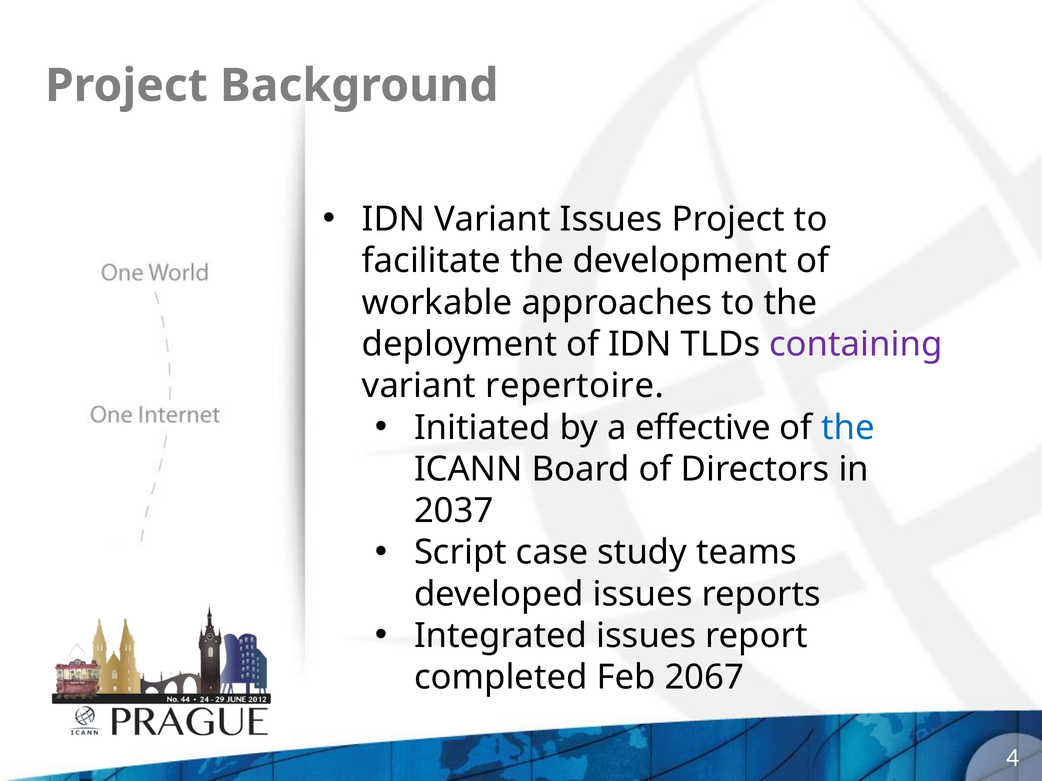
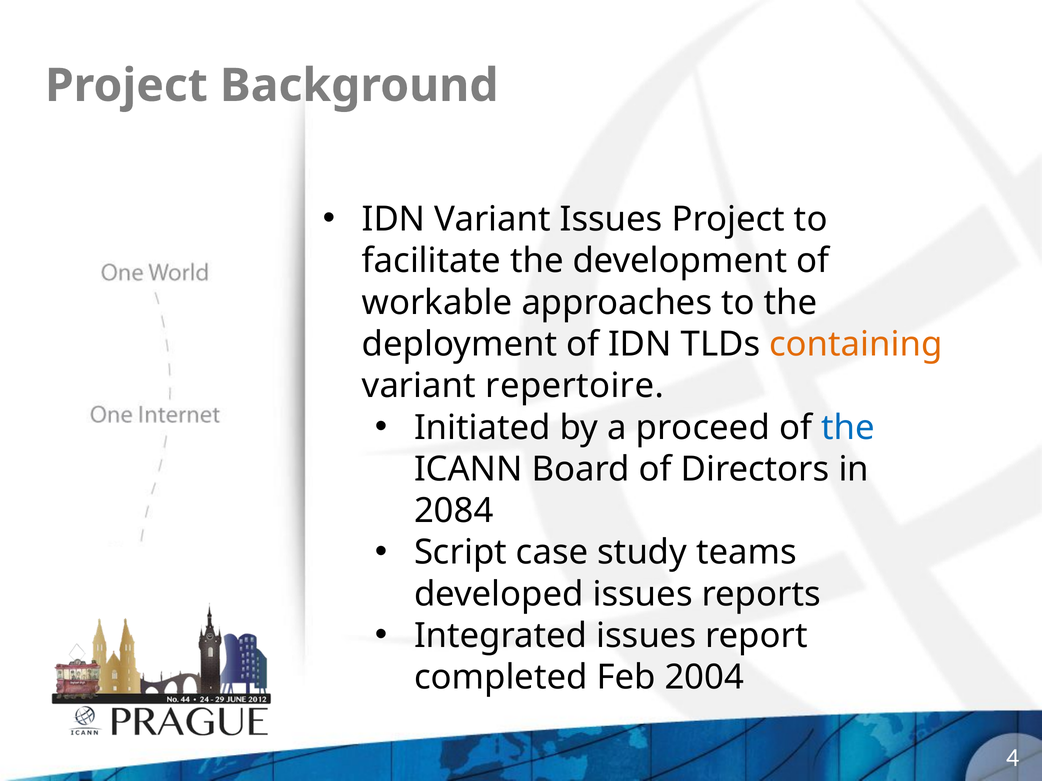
containing colour: purple -> orange
effective: effective -> proceed
2037: 2037 -> 2084
2067: 2067 -> 2004
